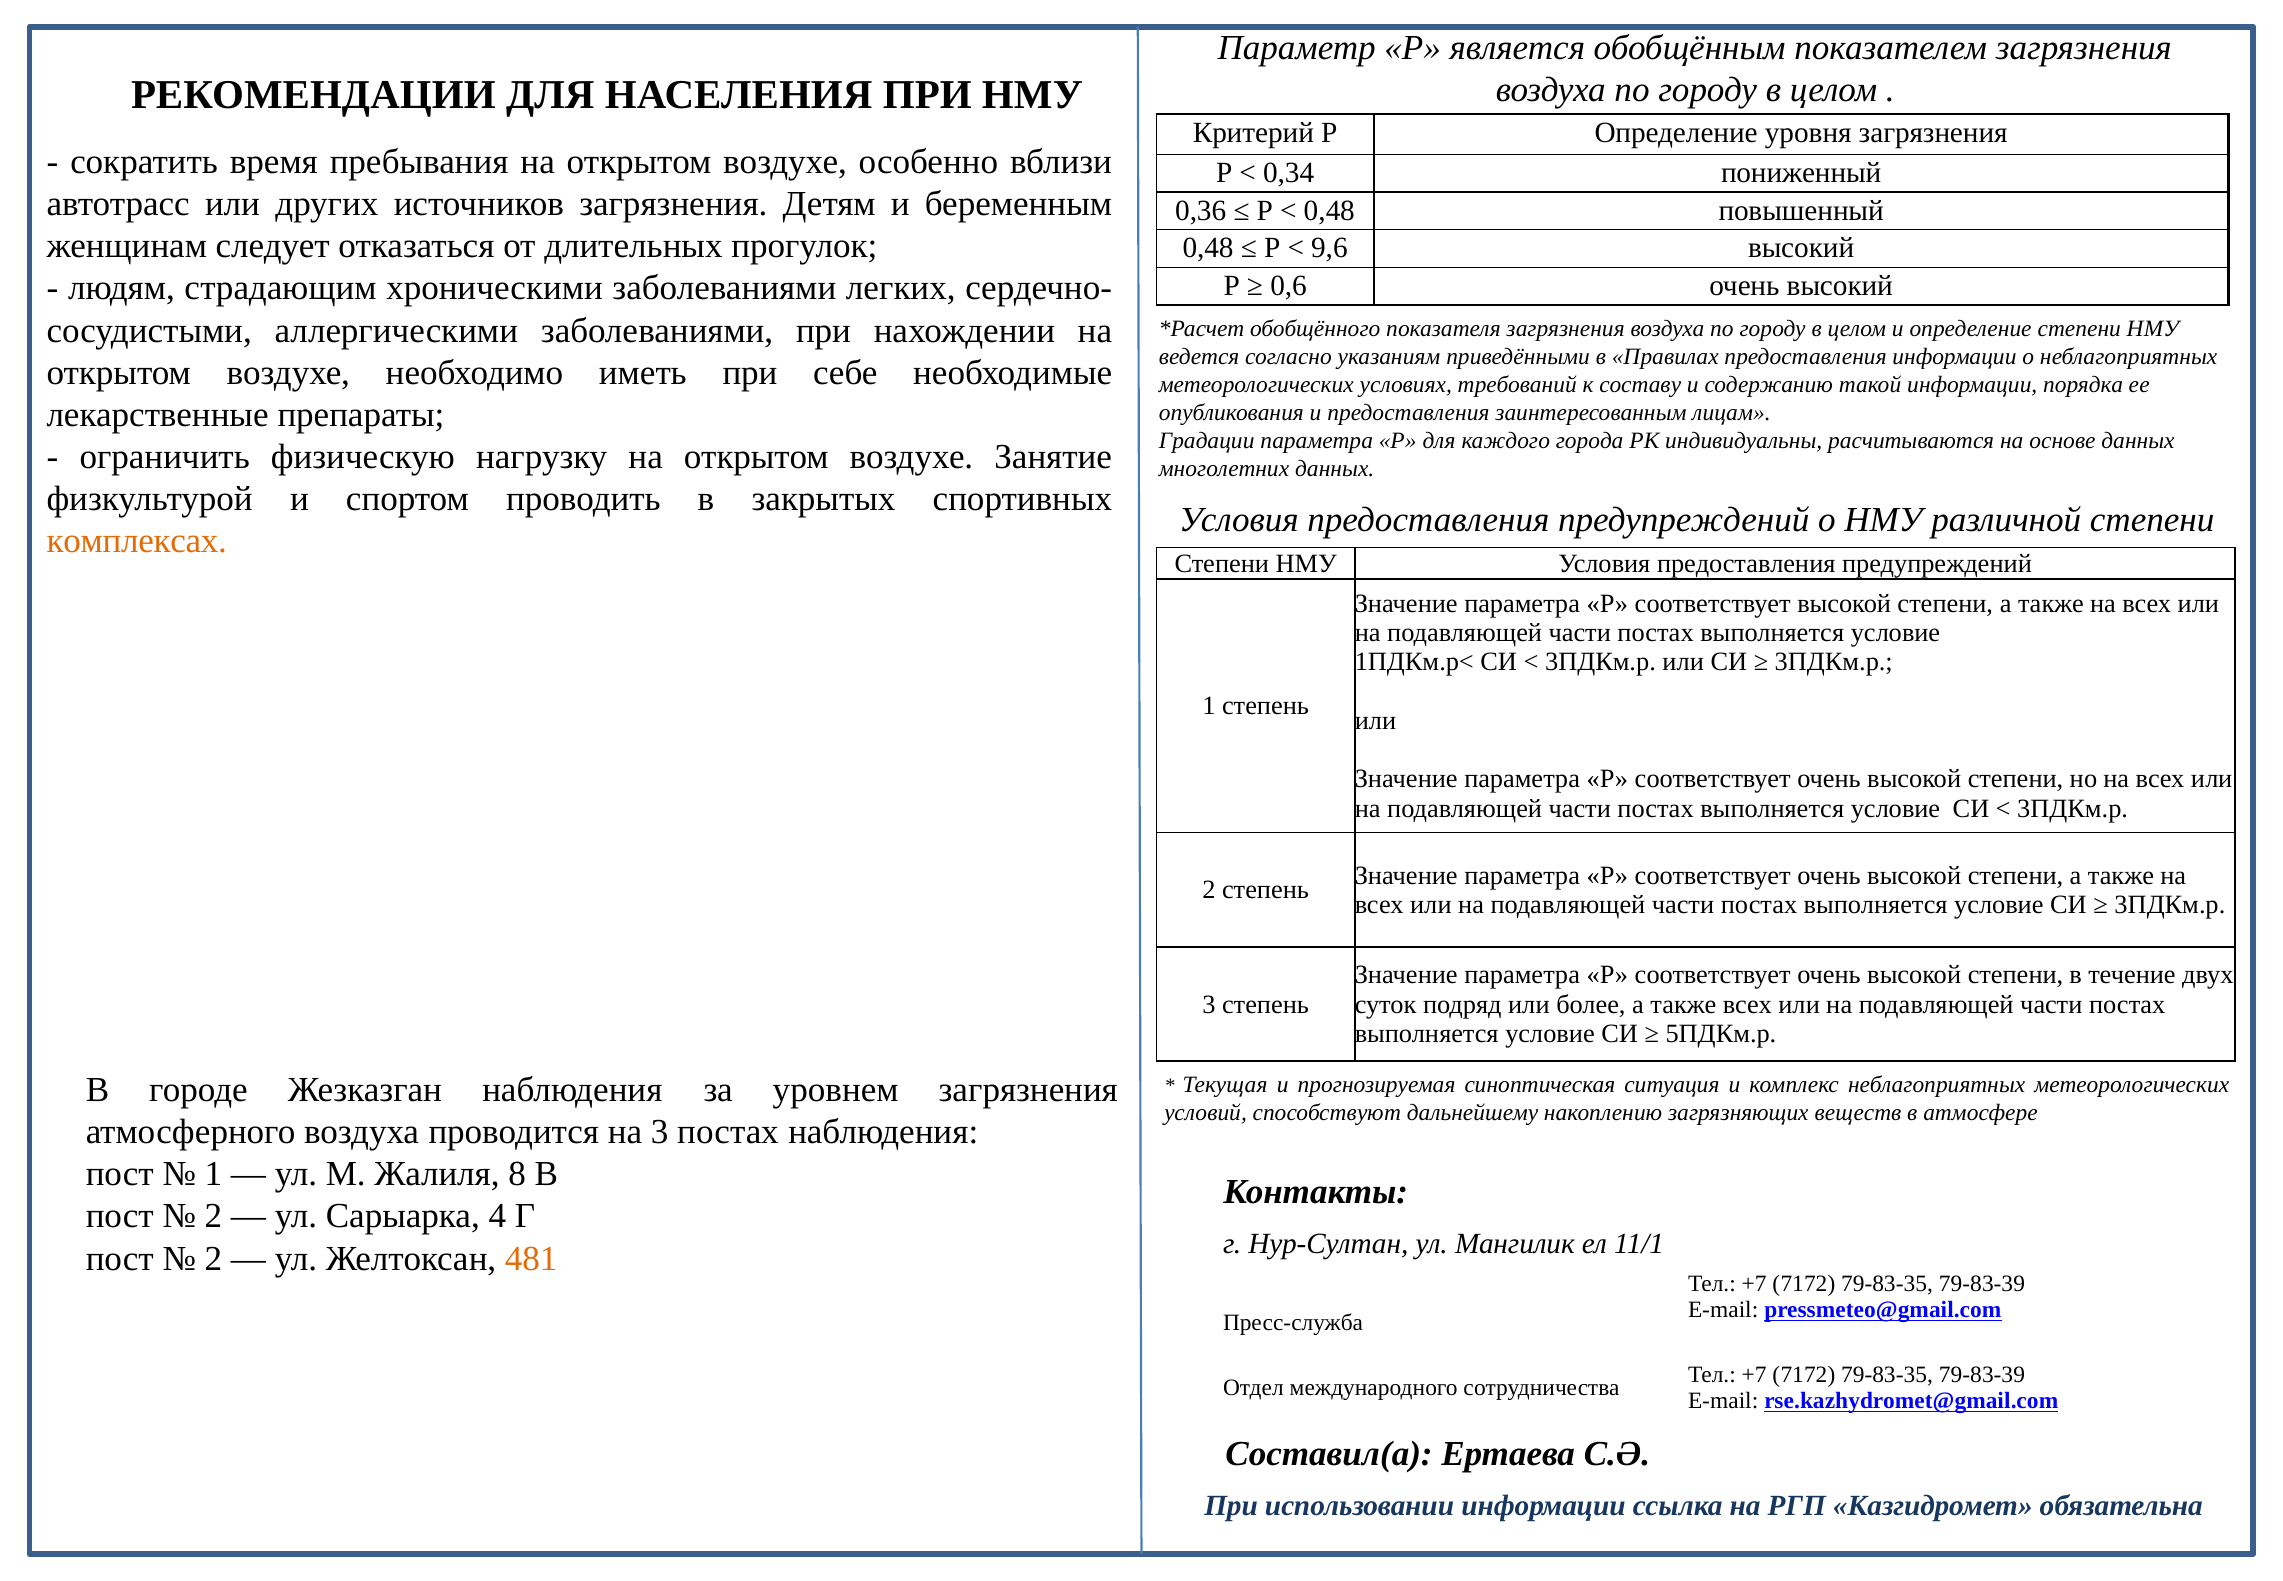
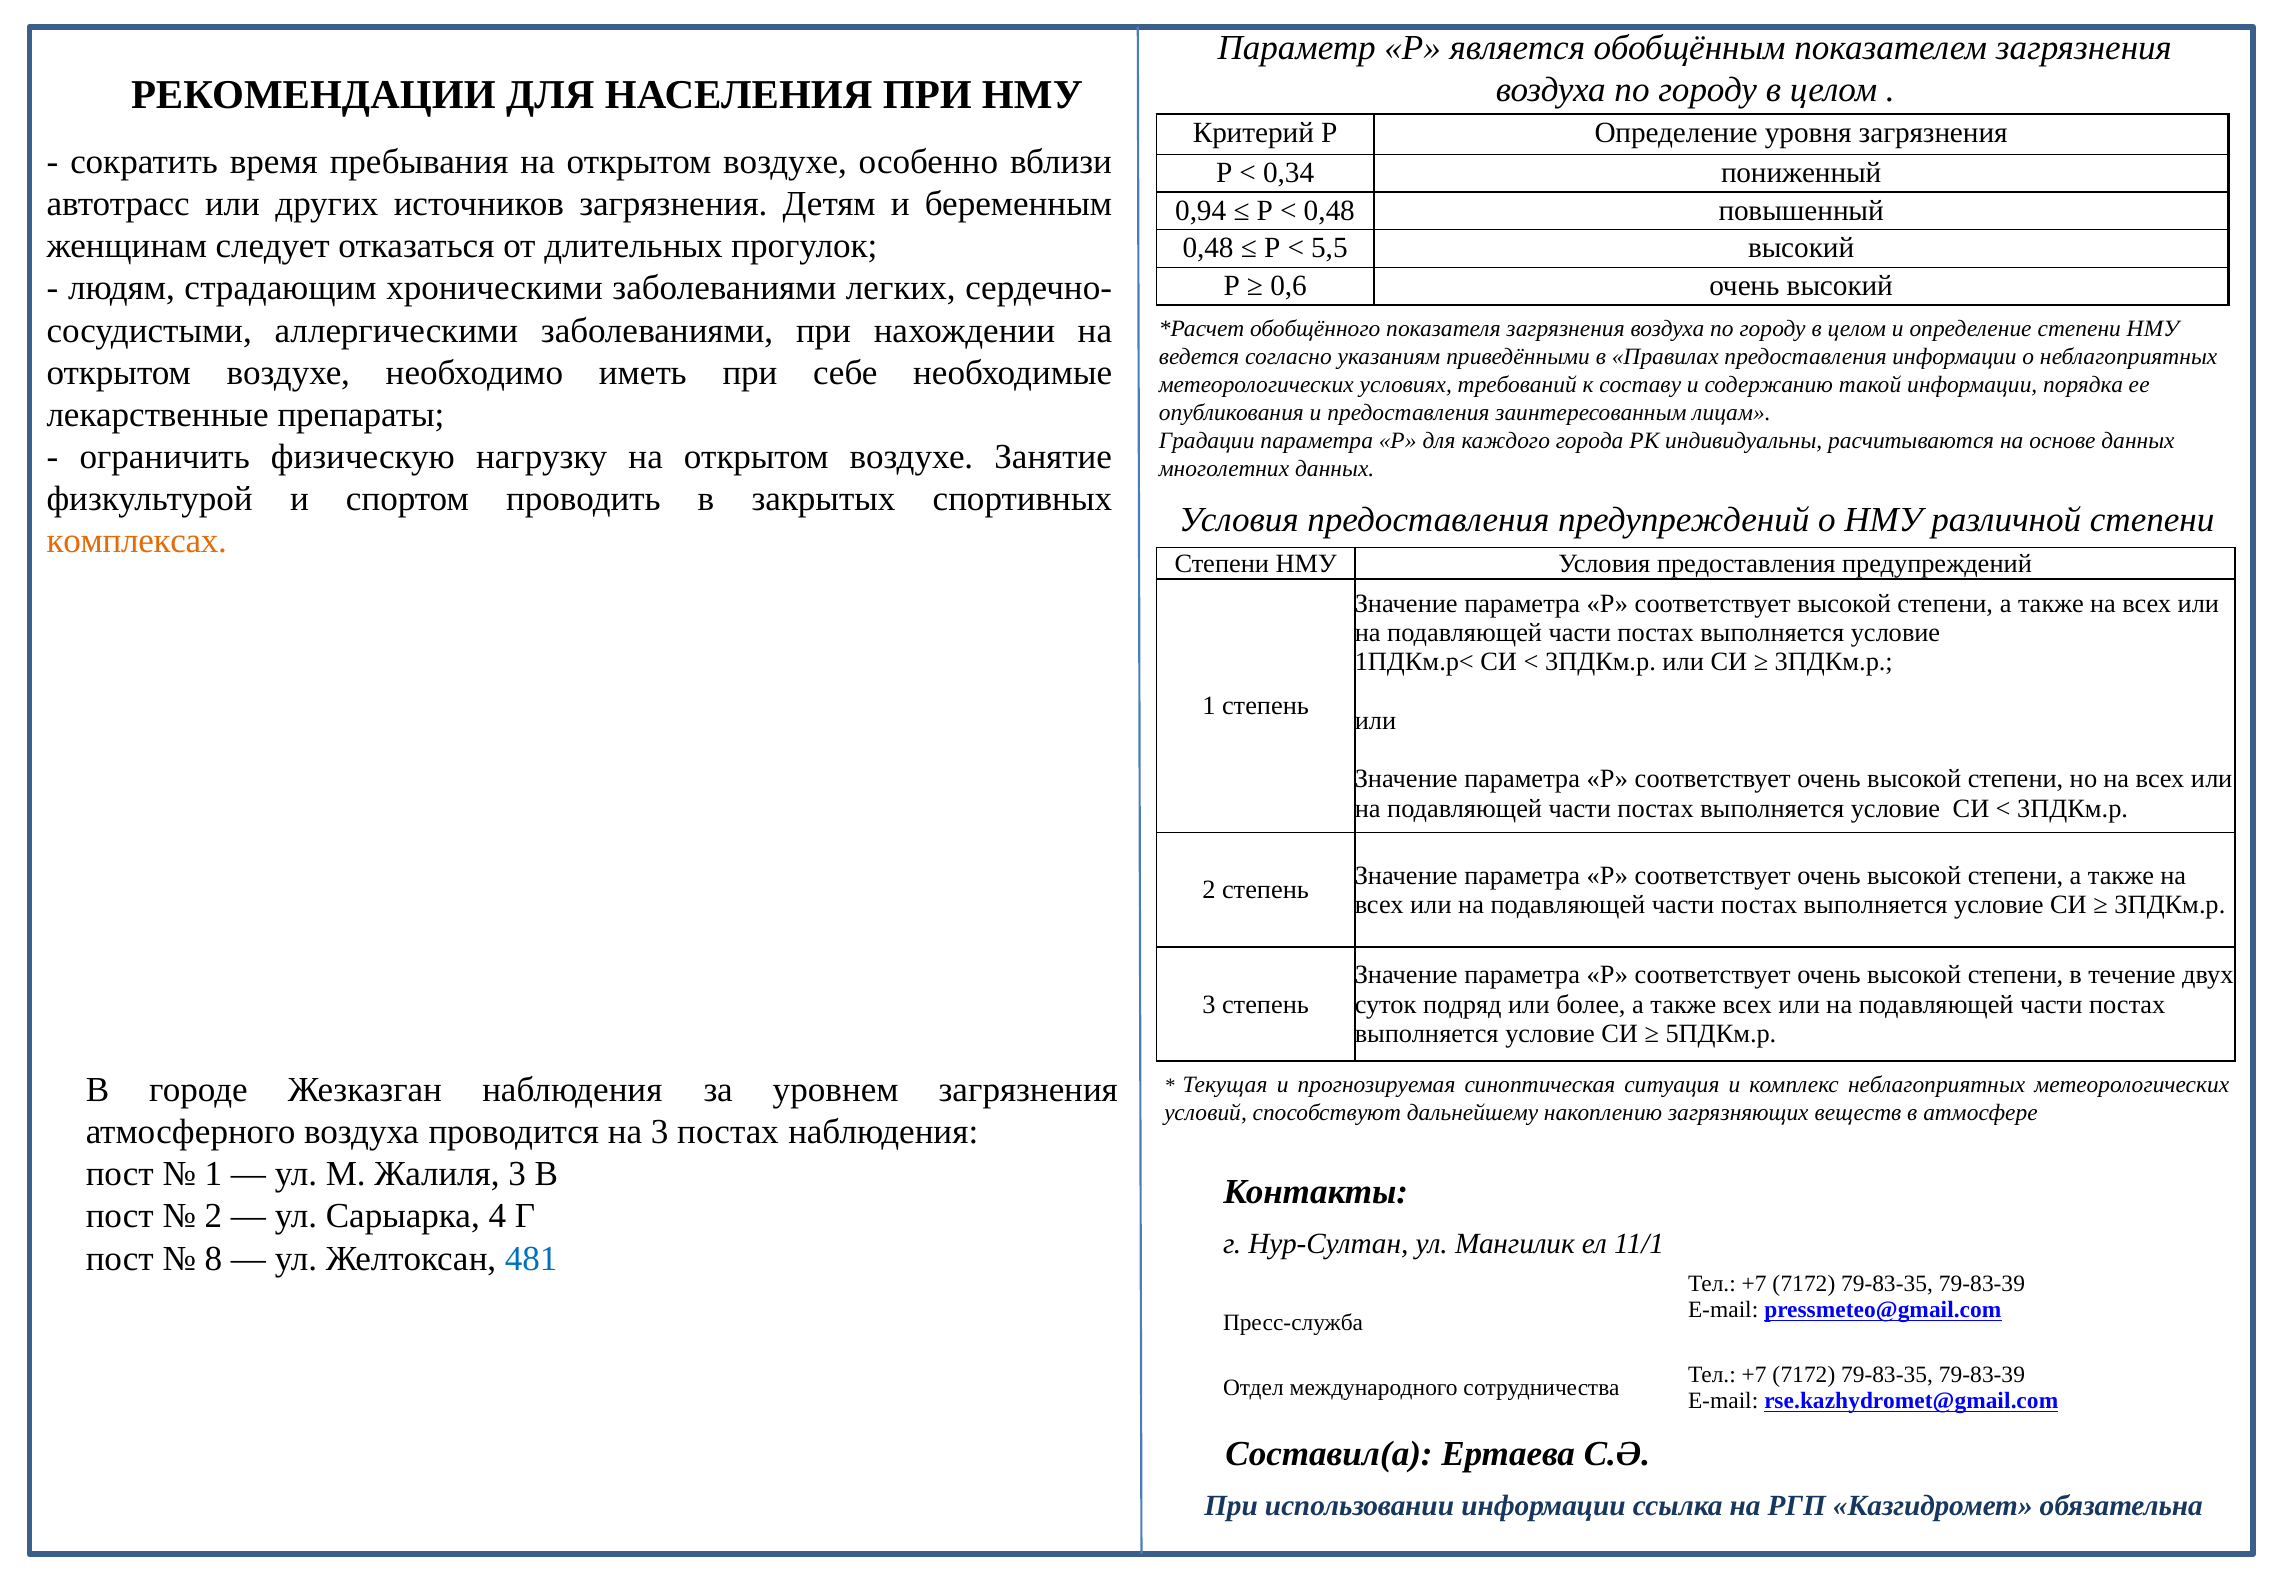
0,36: 0,36 -> 0,94
9,6: 9,6 -> 5,5
Жалиля 8: 8 -> 3
2 at (213, 1258): 2 -> 8
481 colour: orange -> blue
